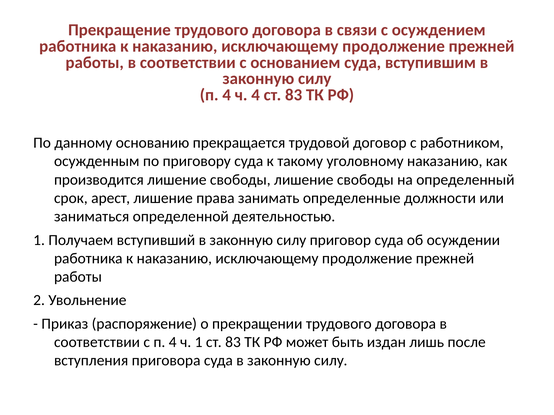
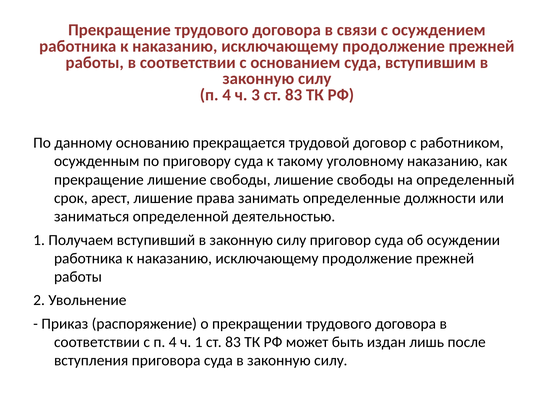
ч 4: 4 -> 3
производится at (99, 180): производится -> прекращение
